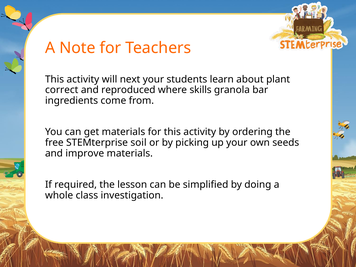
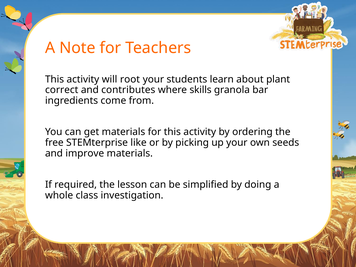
next: next -> root
reproduced: reproduced -> contributes
soil: soil -> like
